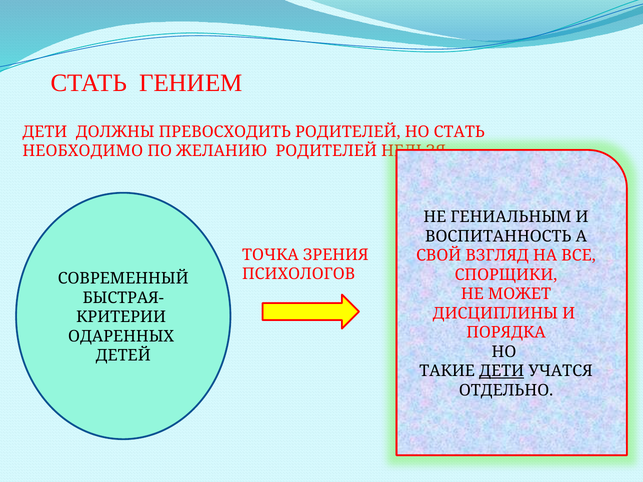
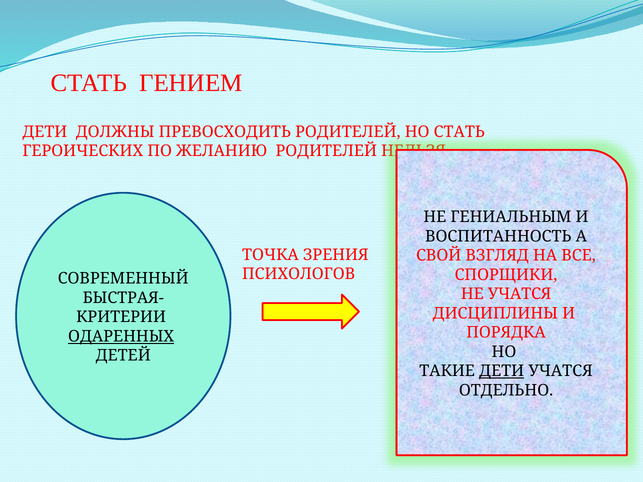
НЕОБХОДИМО: НЕОБХОДИМО -> ГЕРОИЧЕСКИХ
НЕ МОЖЕТ: МОЖЕТ -> УЧАТСЯ
ОДАРЕННЫХ underline: none -> present
